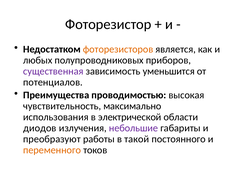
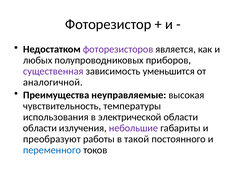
фоторезисторов colour: orange -> purple
потенциалов: потенциалов -> аналогичной
проводимостью: проводимостью -> неуправляемые
максимально: максимально -> температуры
диодов at (40, 129): диодов -> области
переменного colour: orange -> blue
